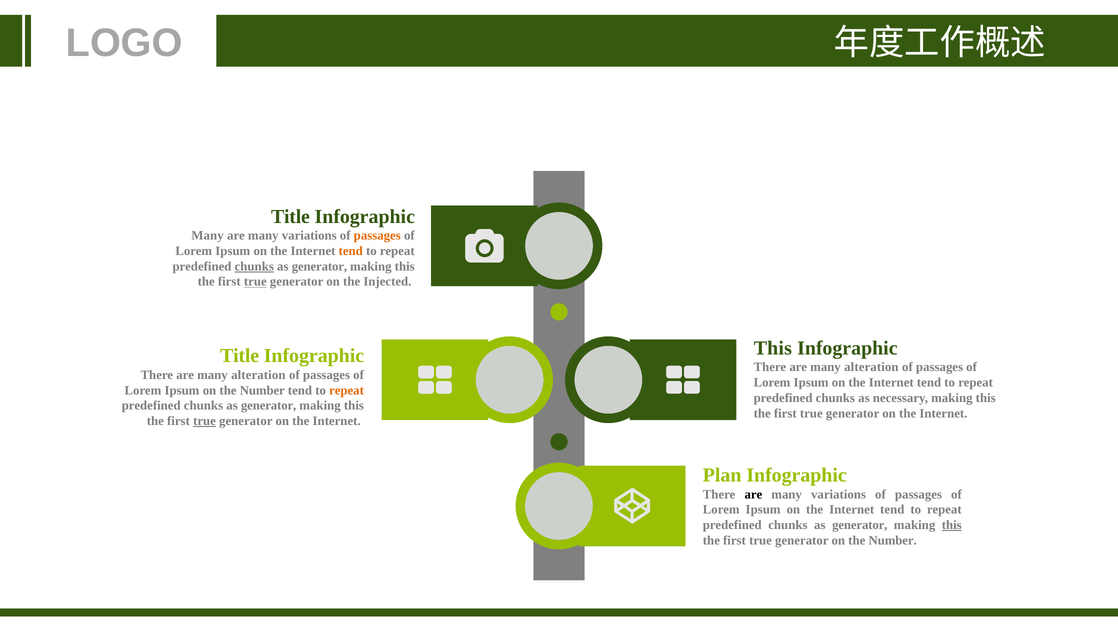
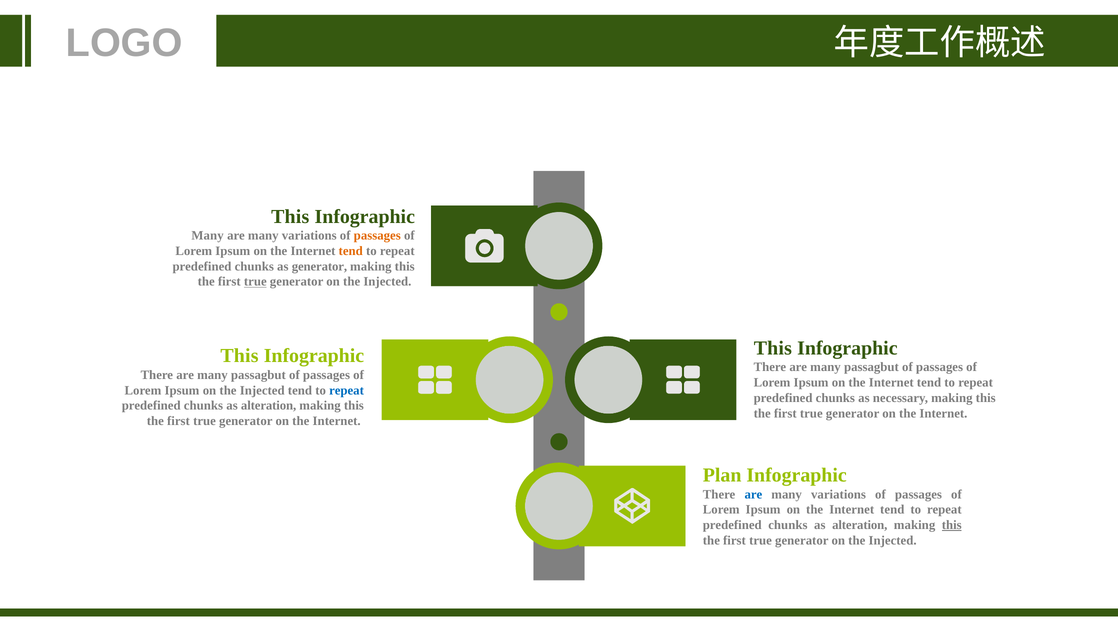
Title at (290, 216): Title -> This
chunks at (254, 266) underline: present -> none
Title at (240, 356): Title -> This
alteration at (871, 367): alteration -> passagbut
alteration at (258, 375): alteration -> passagbut
Ipsum on the Number: Number -> Injected
repeat at (347, 390) colour: orange -> blue
generator at (269, 406): generator -> alteration
true at (205, 421) underline: present -> none
are at (753, 494) colour: black -> blue
generator at (860, 525): generator -> alteration
Number at (893, 540): Number -> Injected
